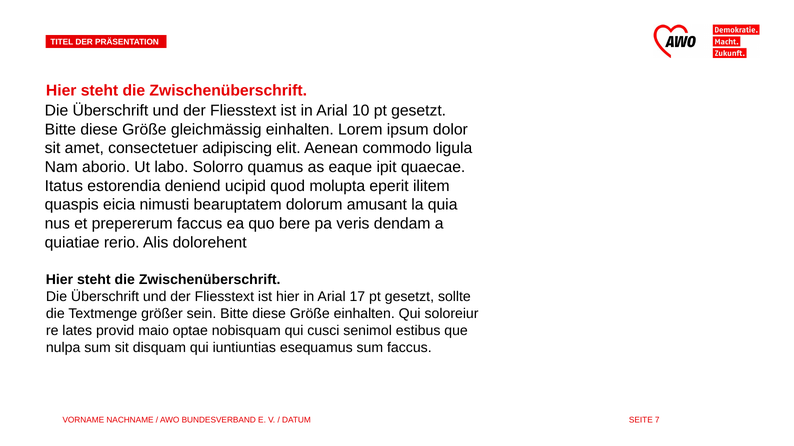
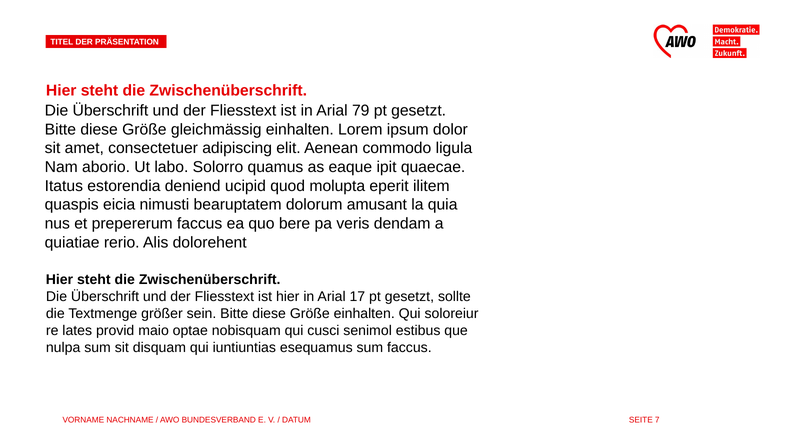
10: 10 -> 79
